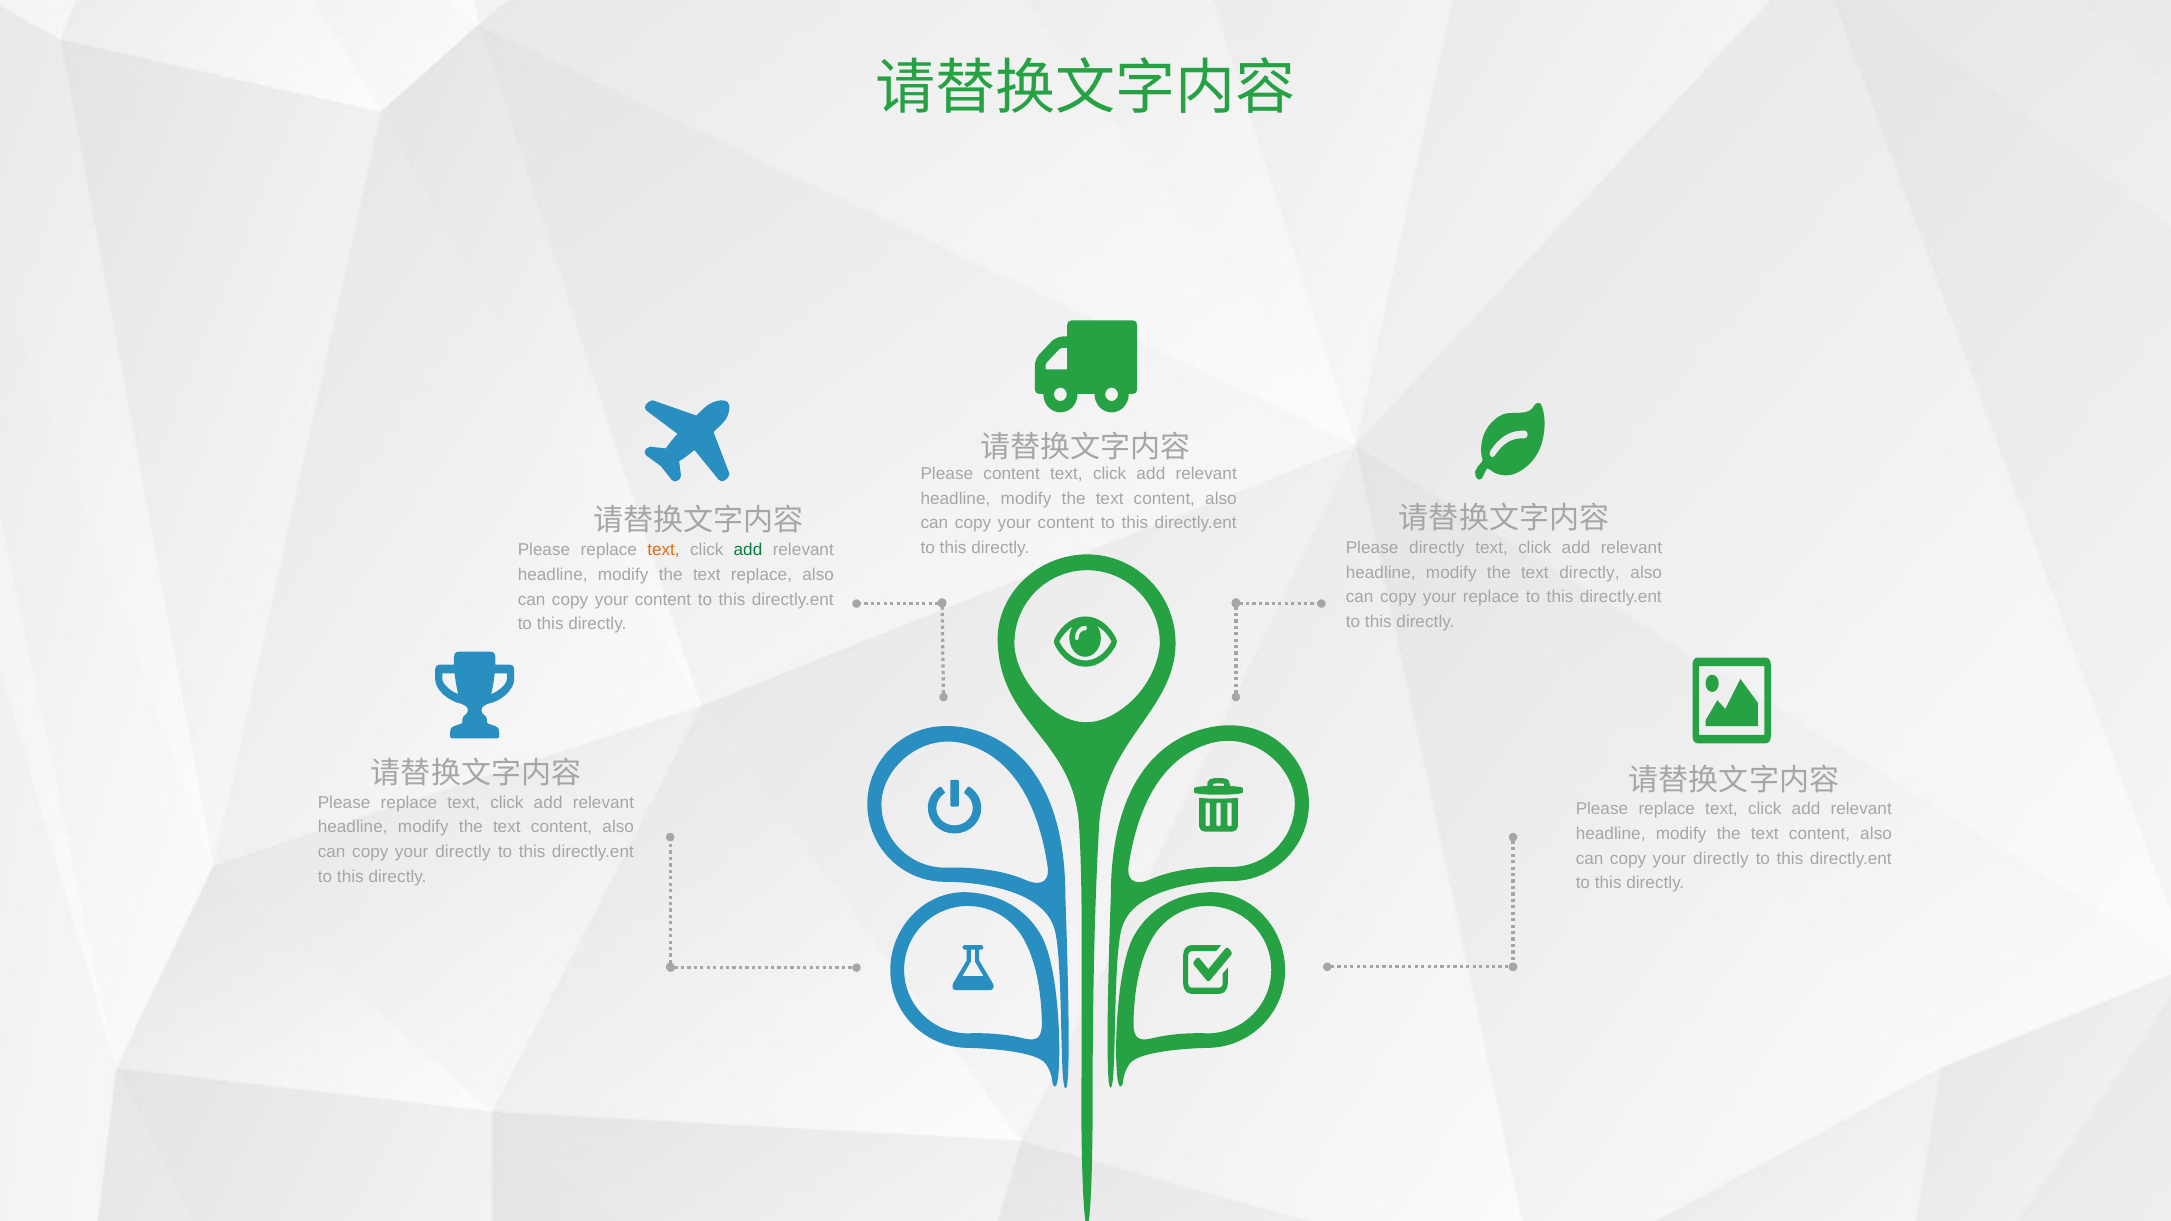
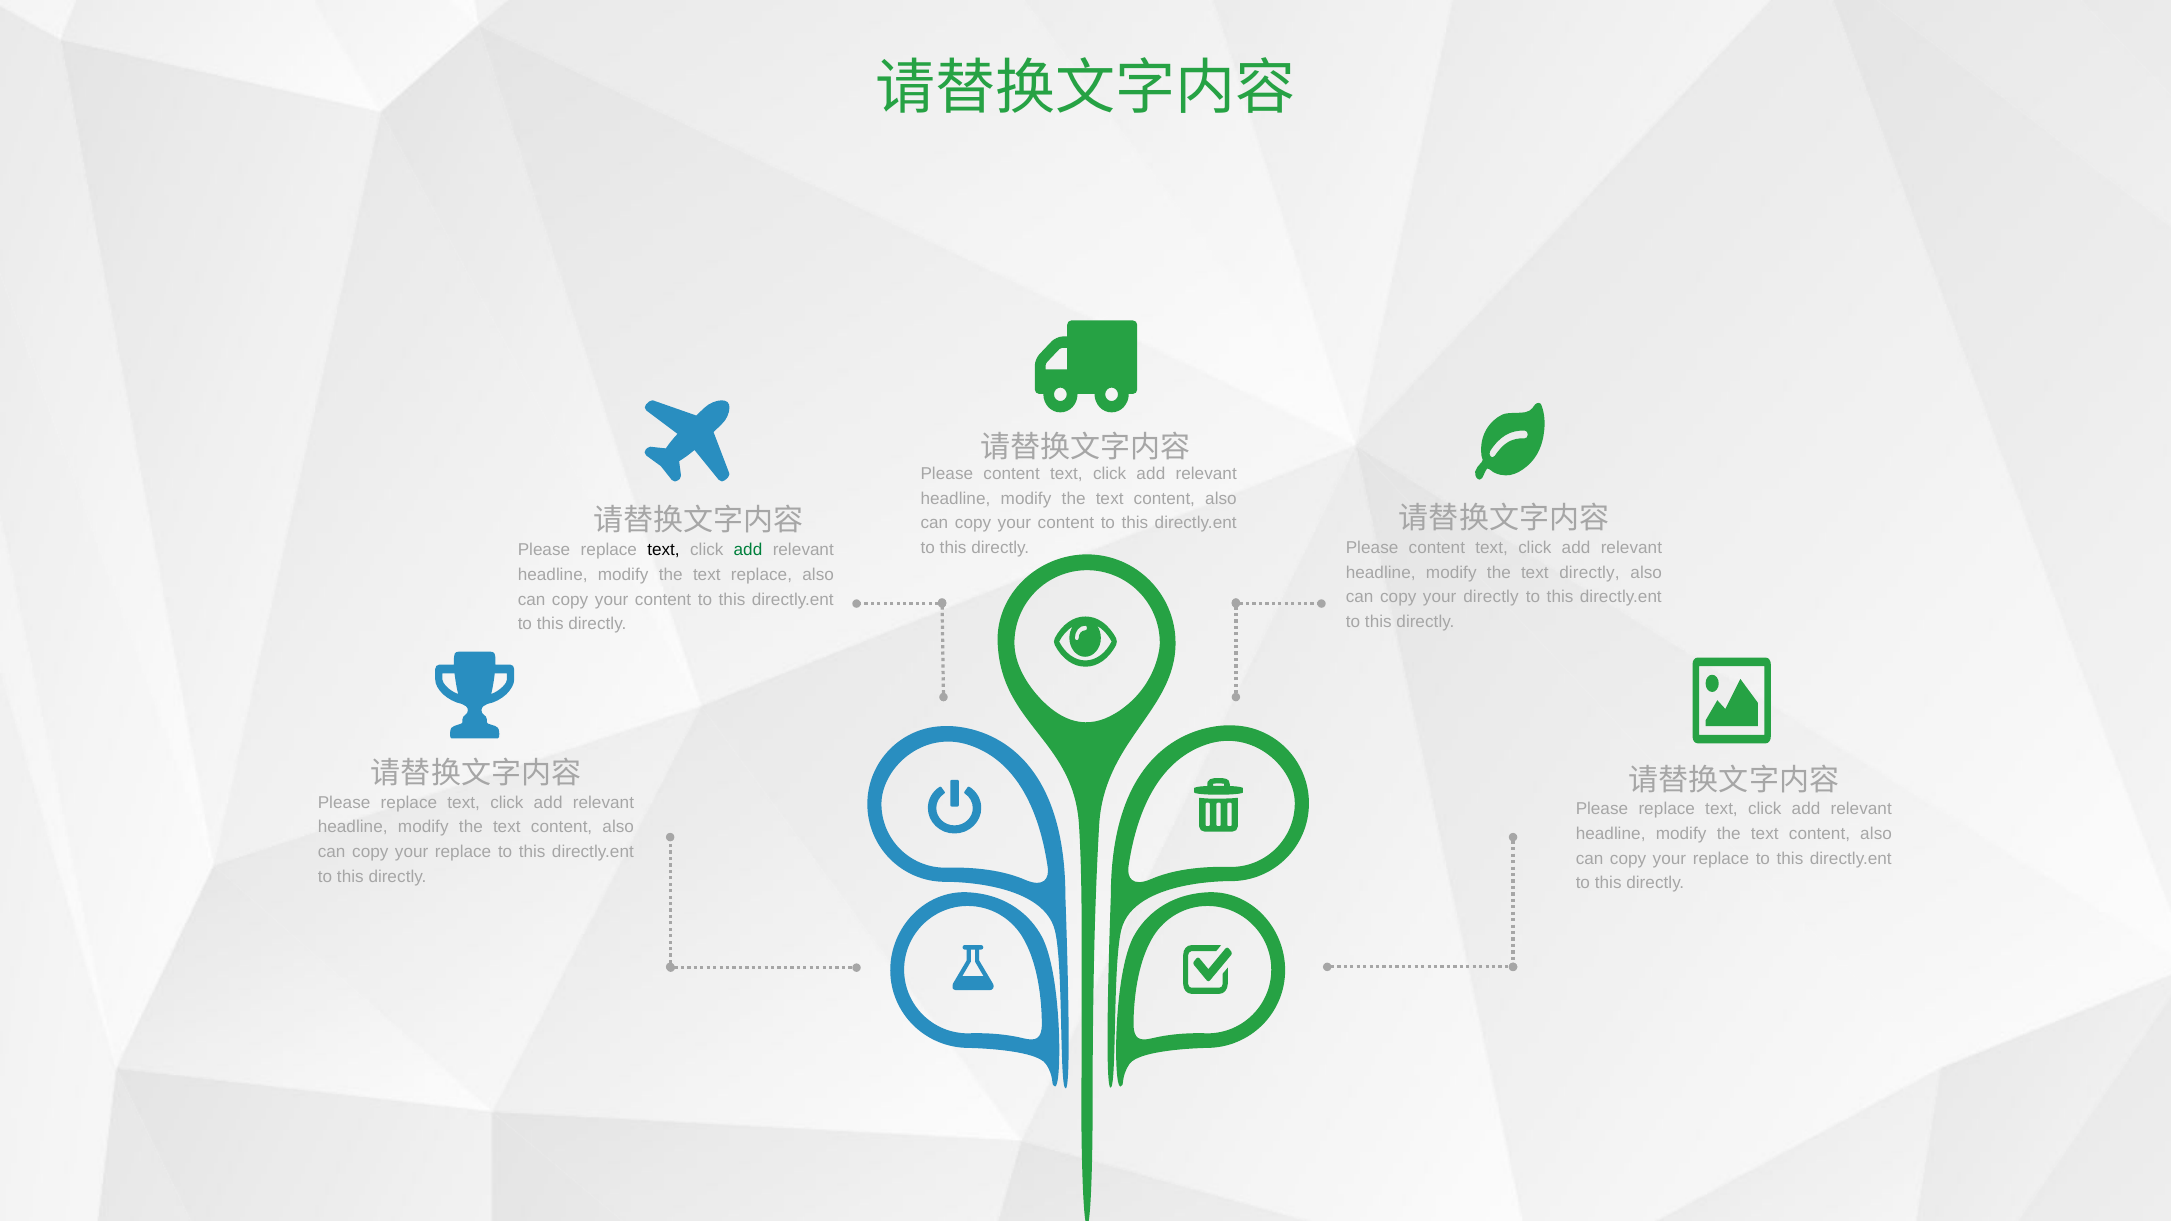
directly at (1437, 548): directly -> content
text at (664, 550) colour: orange -> black
your replace: replace -> directly
directly at (463, 852): directly -> replace
directly at (1721, 859): directly -> replace
